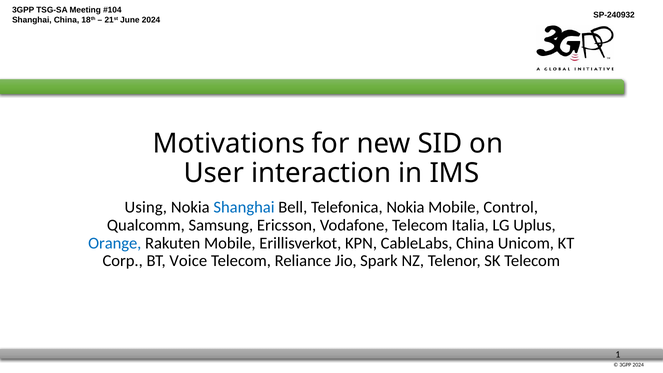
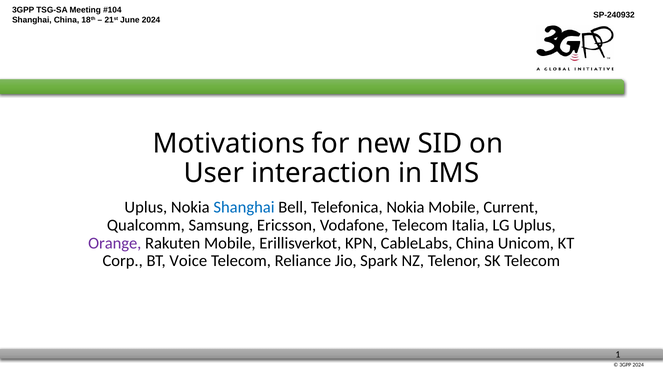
Using at (146, 207): Using -> Uplus
Control: Control -> Current
Orange colour: blue -> purple
